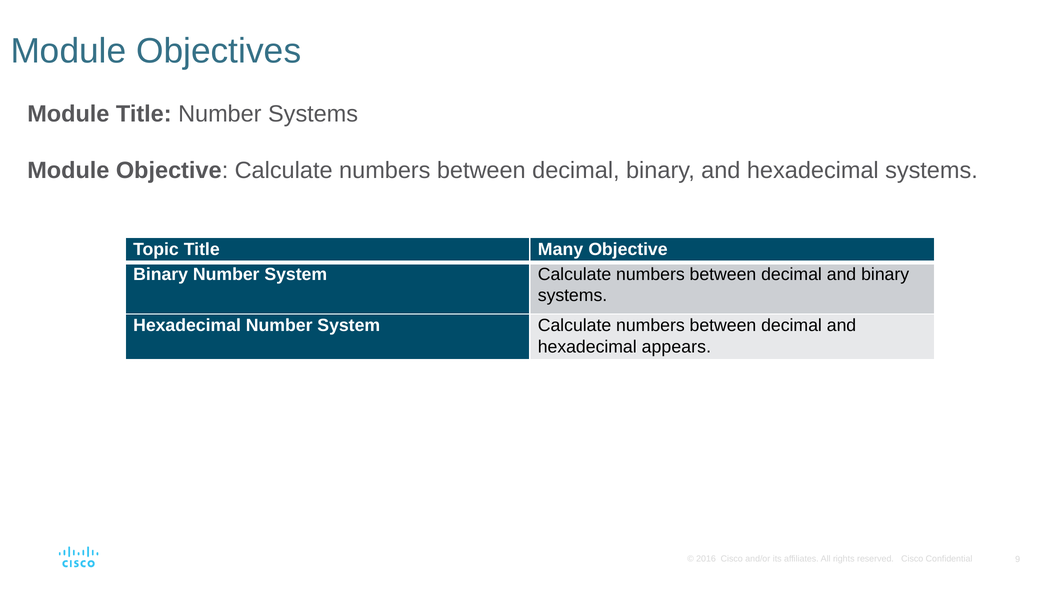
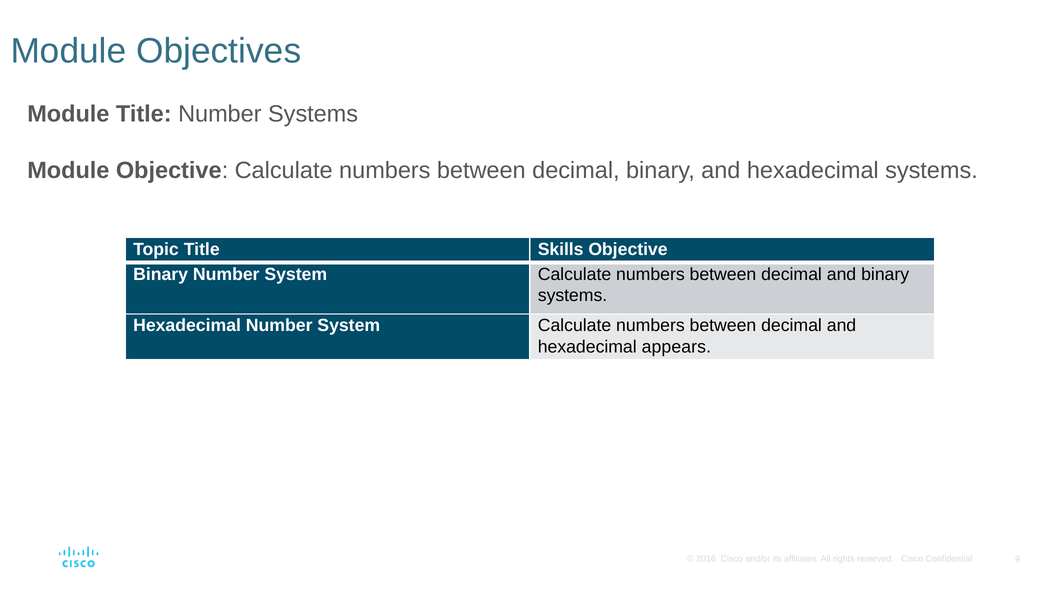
Many: Many -> Skills
